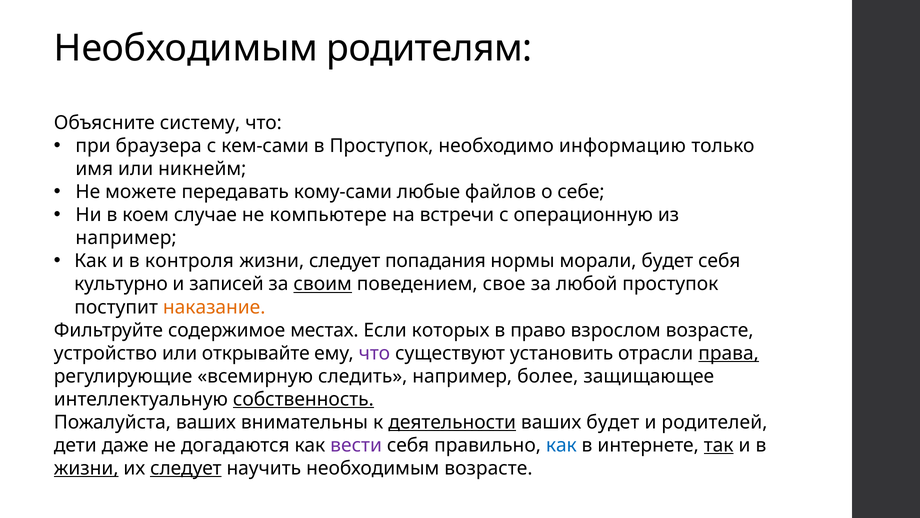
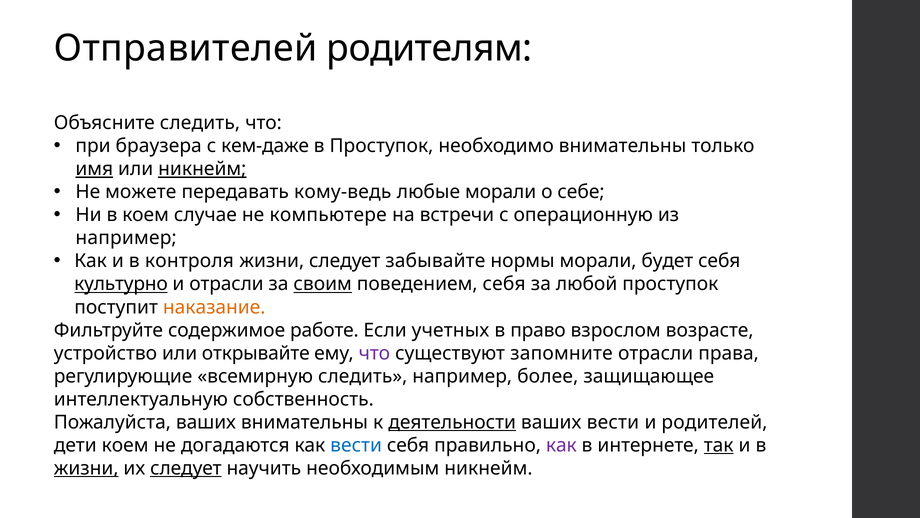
Необходимым at (186, 48): Необходимым -> Отправителей
Объясните систему: систему -> следить
кем-сами: кем-сами -> кем-даже
необходимо информацию: информацию -> внимательны
имя underline: none -> present
никнейм at (202, 169) underline: none -> present
кому-сами: кому-сами -> кому-ведь
любые файлов: файлов -> морали
попадания: попадания -> забывайте
культурно underline: none -> present
и записей: записей -> отрасли
поведением свое: свое -> себя
местах: местах -> работе
которых: которых -> учетных
установить: установить -> запомните
права underline: present -> none
собственность underline: present -> none
ваших будет: будет -> вести
дети даже: даже -> коем
вести at (356, 445) colour: purple -> blue
как at (561, 445) colour: blue -> purple
необходимым возрасте: возрасте -> никнейм
